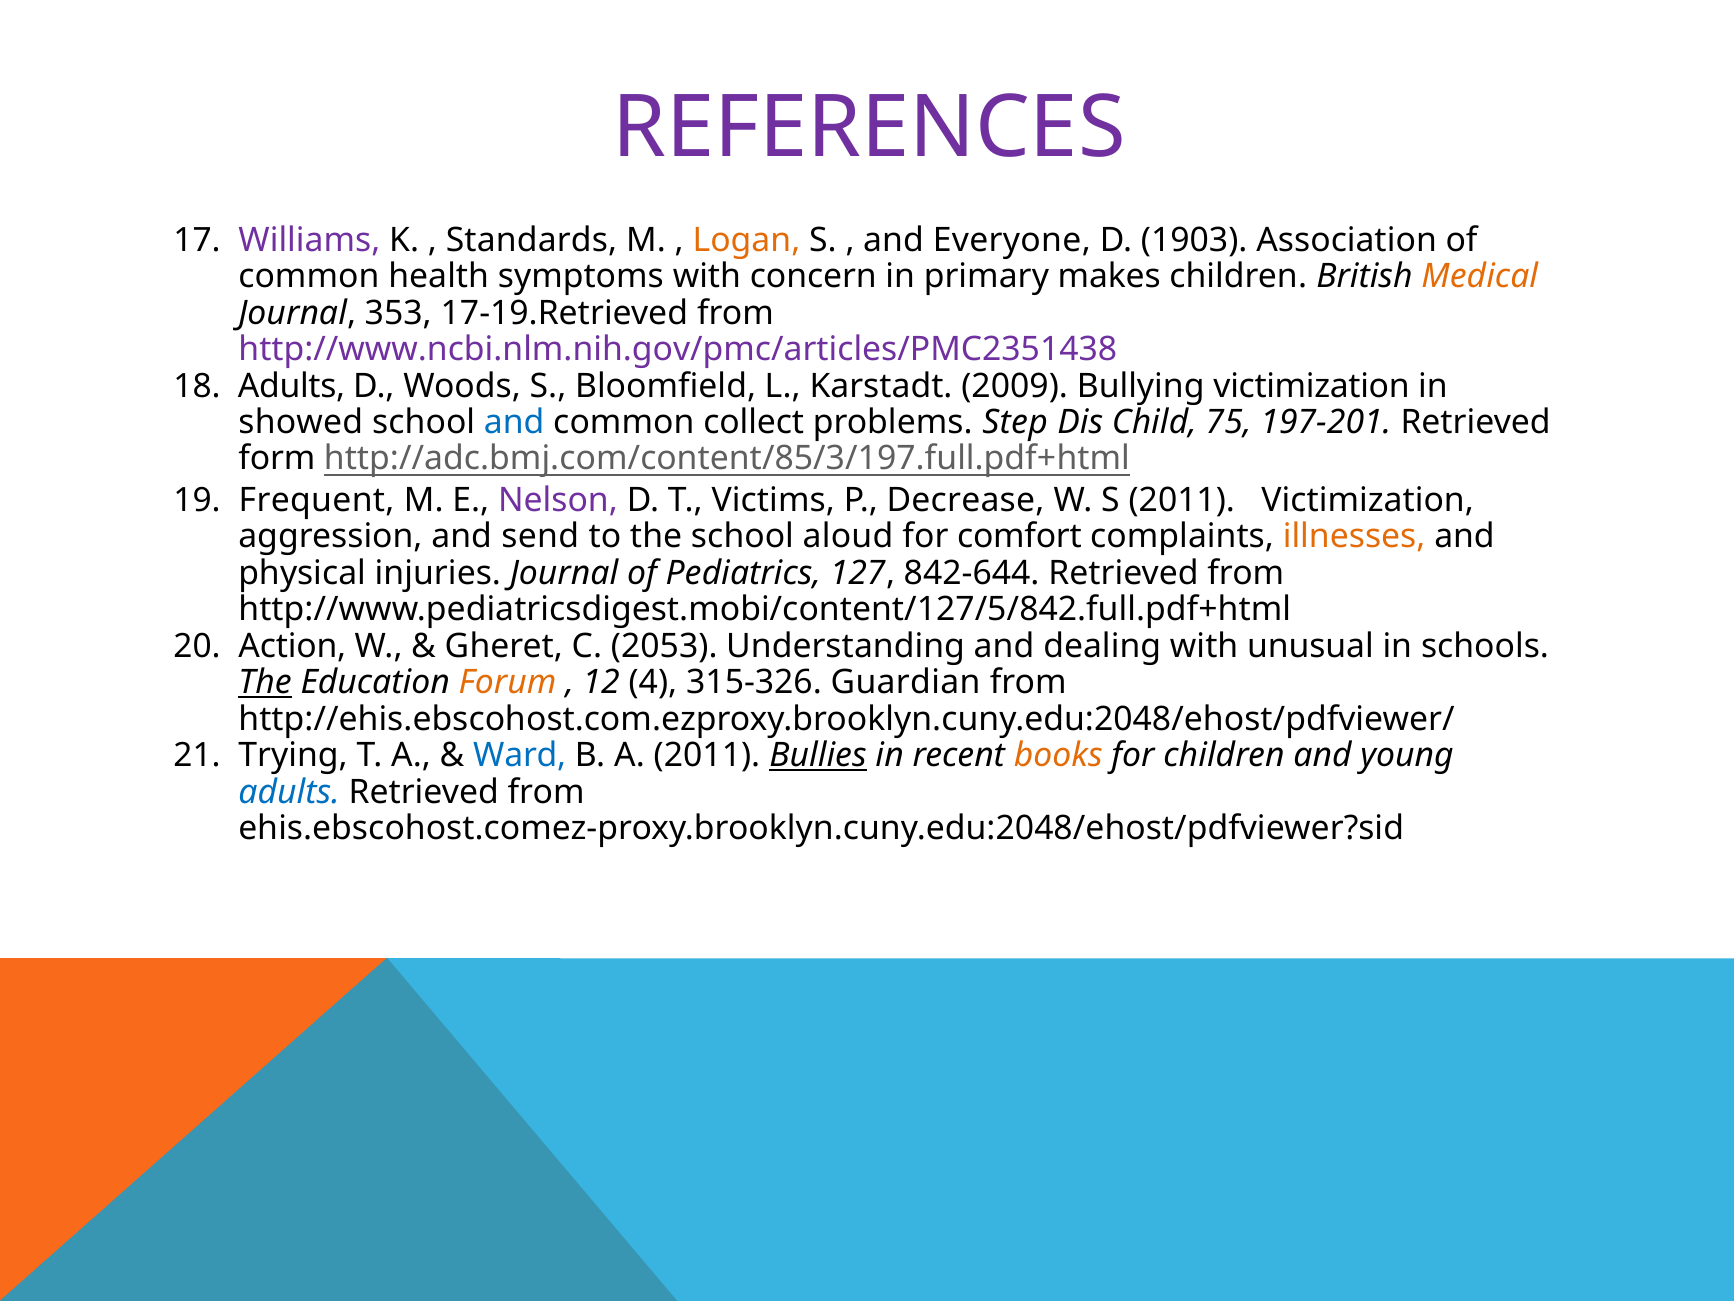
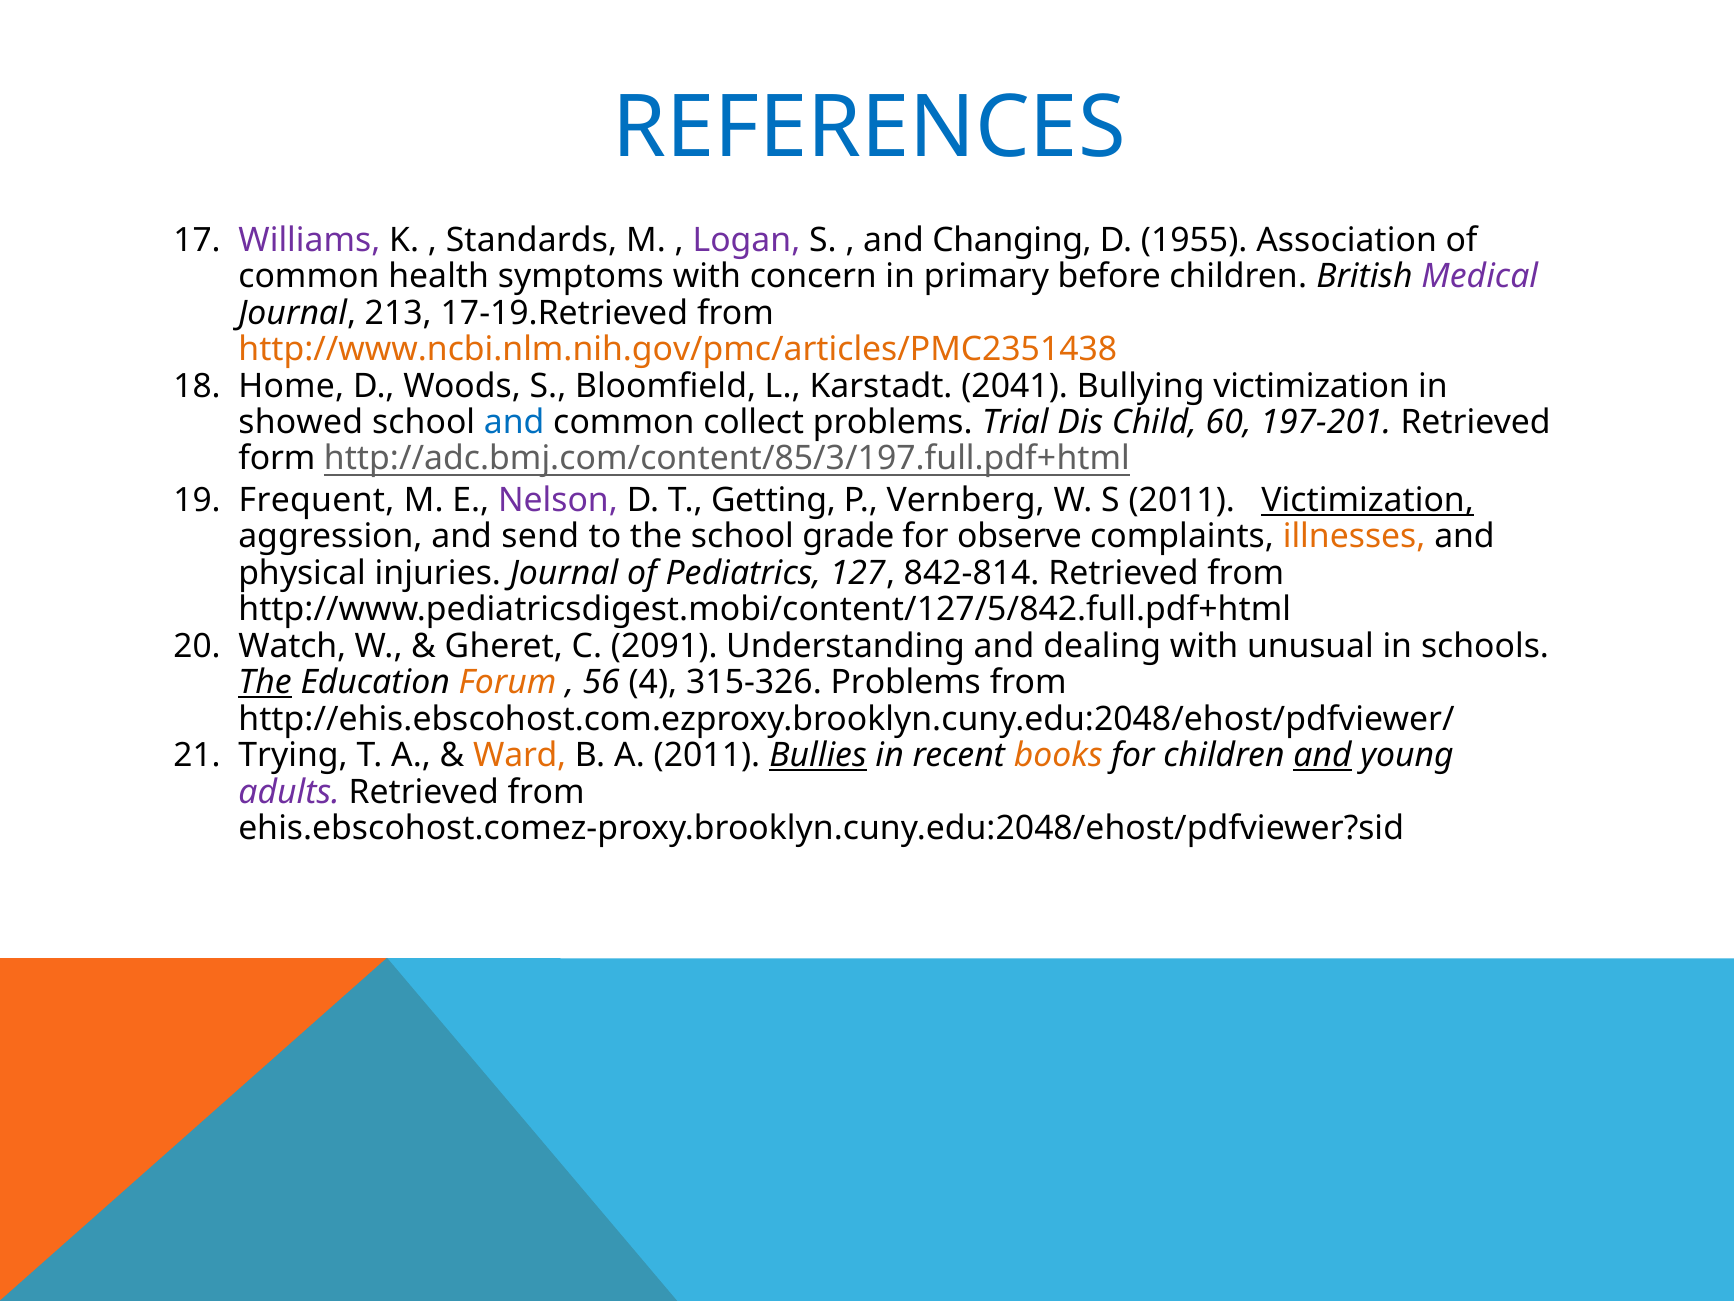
REFERENCES colour: purple -> blue
Logan colour: orange -> purple
Everyone: Everyone -> Changing
1903: 1903 -> 1955
makes: makes -> before
Medical colour: orange -> purple
353: 353 -> 213
http://www.ncbi.nlm.nih.gov/pmc/articles/PMC2351438 colour: purple -> orange
Adults at (292, 386): Adults -> Home
2009: 2009 -> 2041
Step: Step -> Trial
75: 75 -> 60
Victims: Victims -> Getting
Decrease: Decrease -> Vernberg
Victimization at (1368, 500) underline: none -> present
aloud: aloud -> grade
comfort: comfort -> observe
842-644: 842-644 -> 842-814
Action: Action -> Watch
2053: 2053 -> 2091
12: 12 -> 56
315-326 Guardian: Guardian -> Problems
Ward colour: blue -> orange
and at (1322, 755) underline: none -> present
adults at (289, 792) colour: blue -> purple
